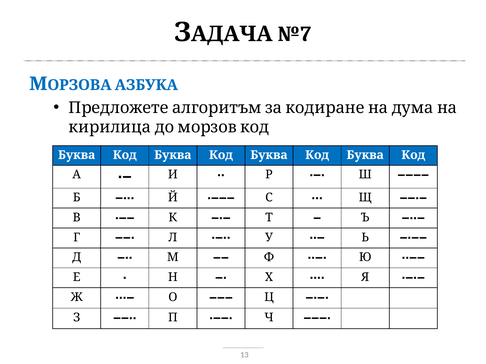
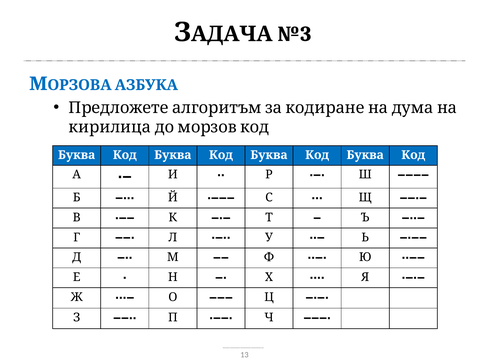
№7: №7 -> №3
